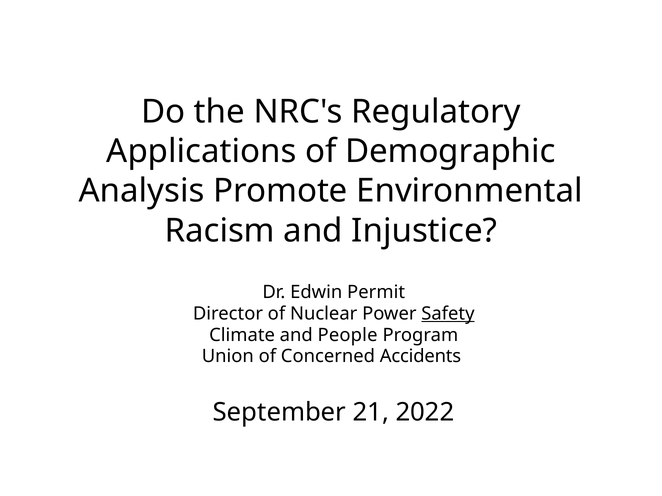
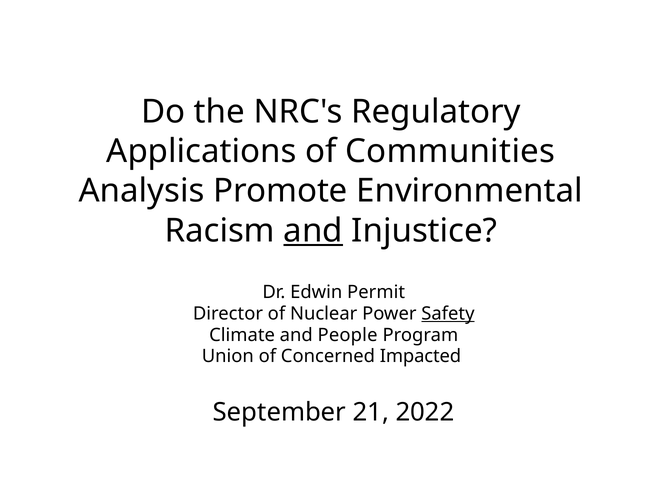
Demographic: Demographic -> Communities
and at (313, 231) underline: none -> present
Accidents: Accidents -> Impacted
